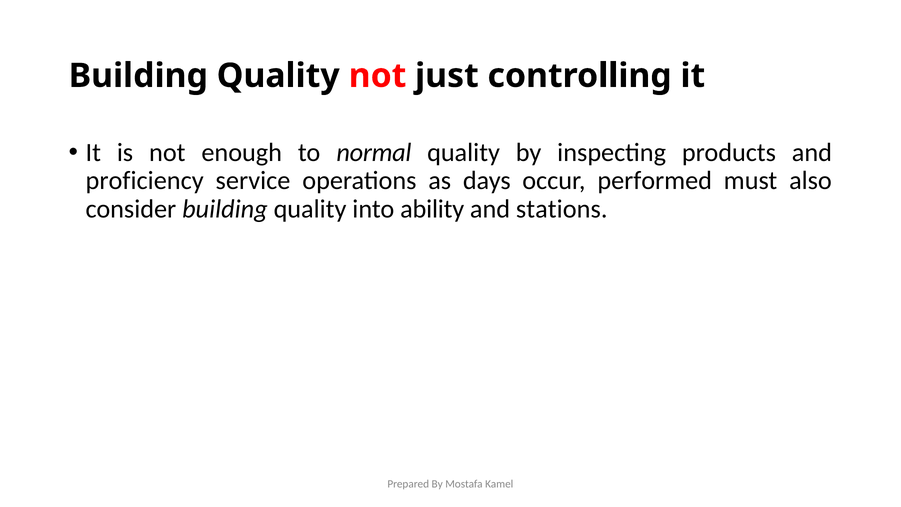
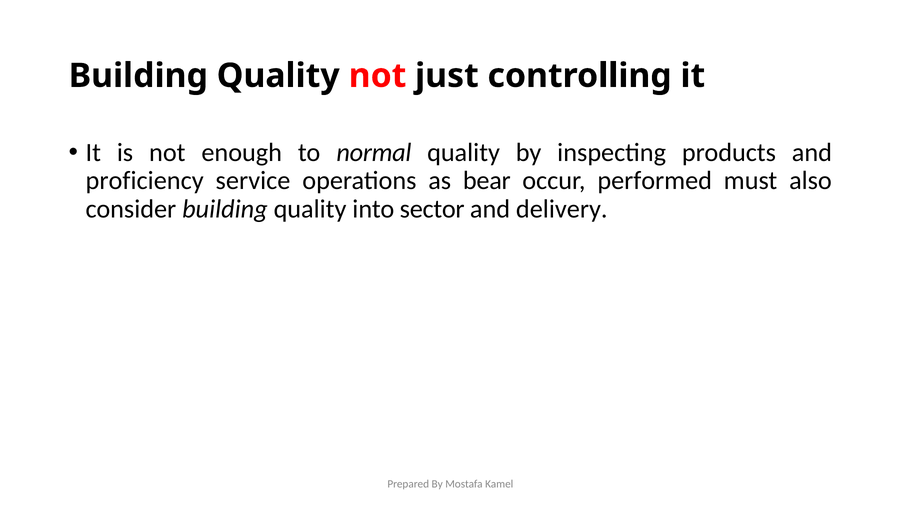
days: days -> bear
ability: ability -> sector
stations: stations -> delivery
